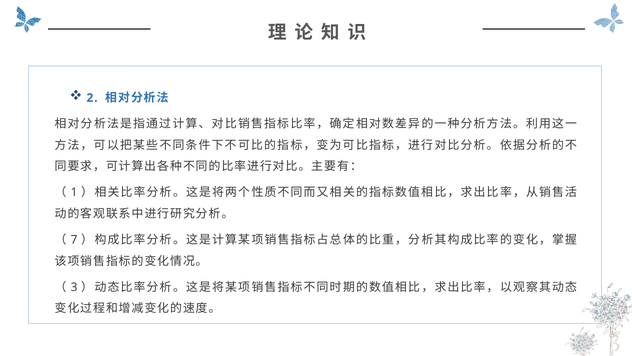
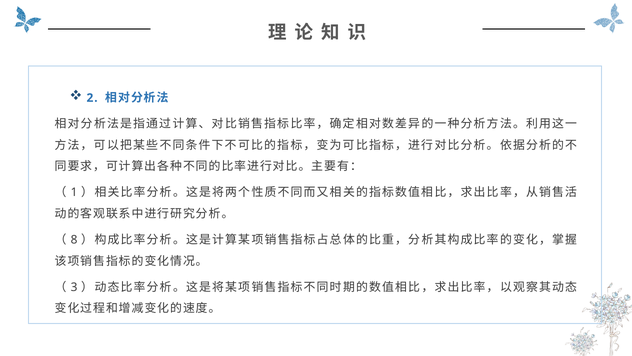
7: 7 -> 8
